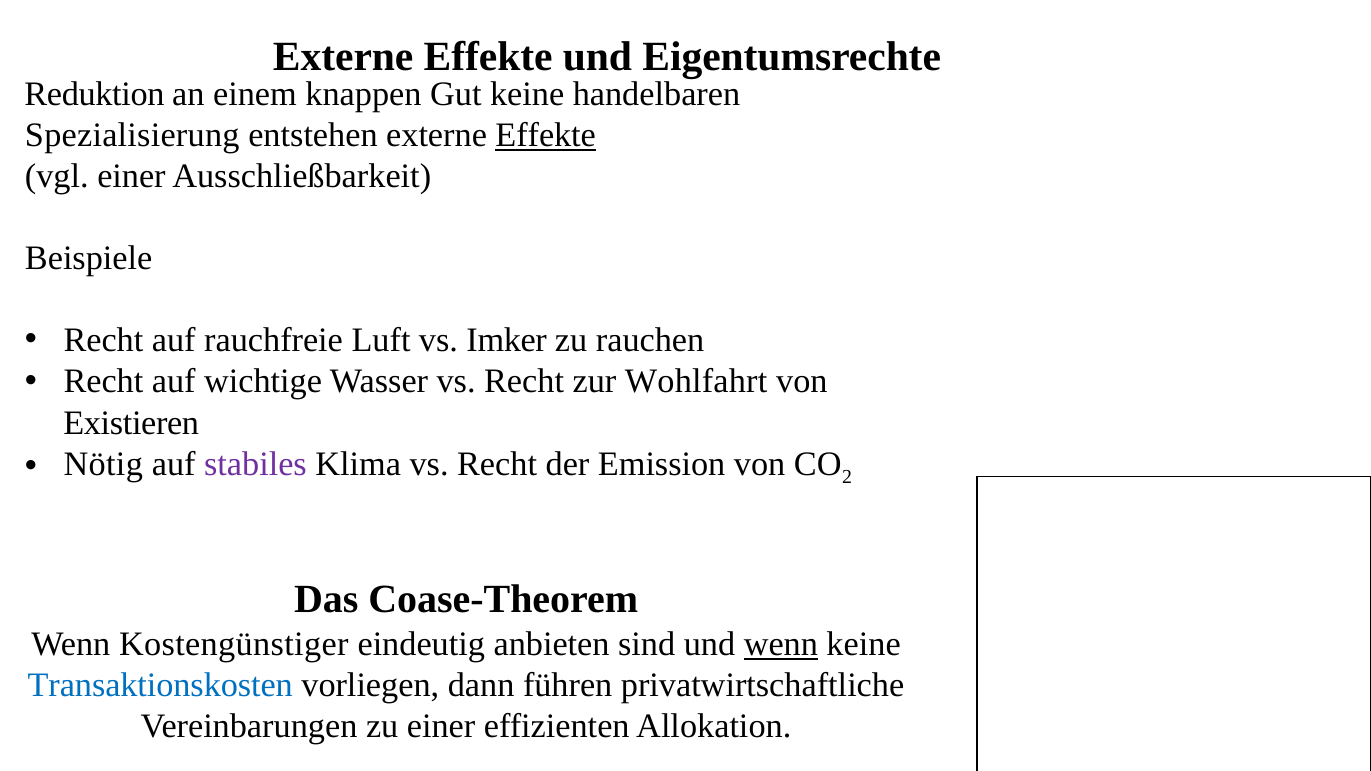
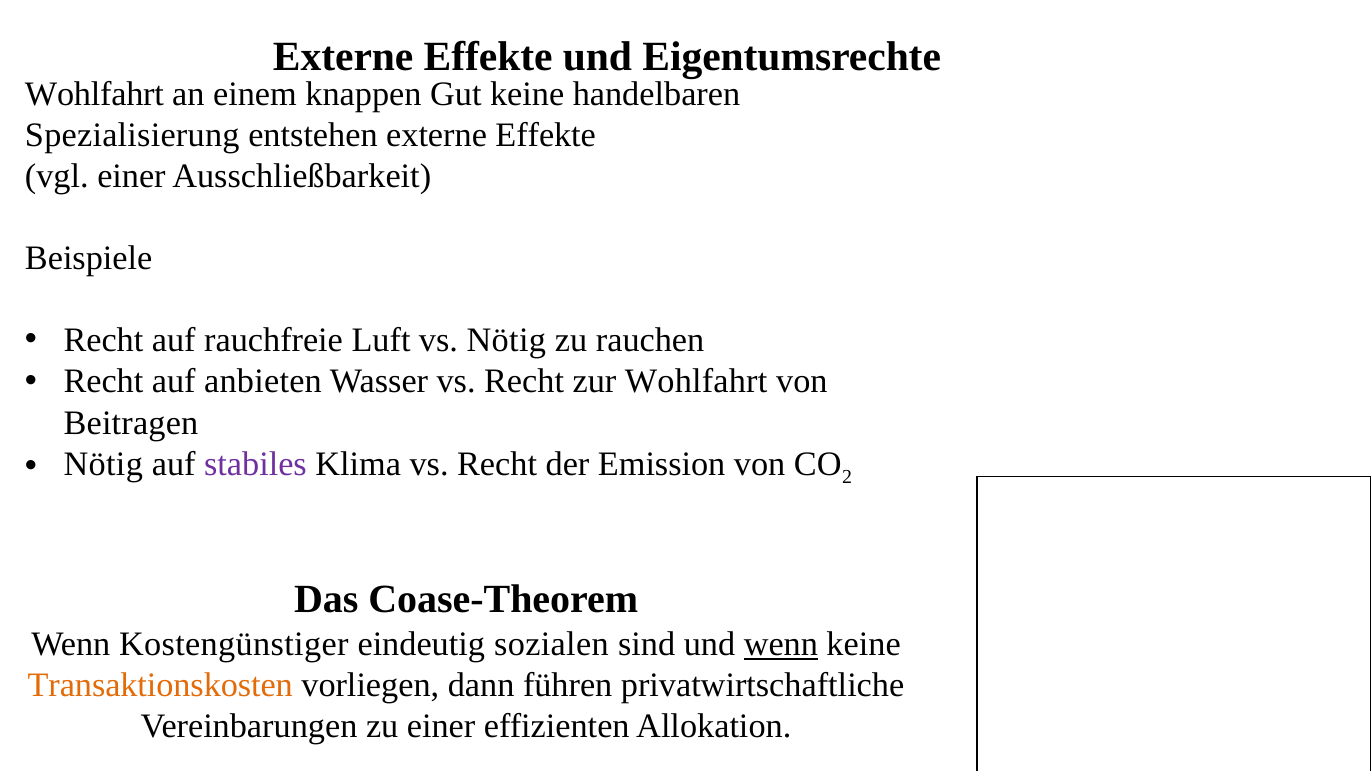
Reduktion at (94, 94): Reduktion -> Wohlfahrt
Effekte at (546, 135) underline: present -> none
vs Imker: Imker -> Nötig
wichtige: wichtige -> anbieten
Existieren: Existieren -> Beitragen
anbieten: anbieten -> sozialen
Transaktionskosten colour: blue -> orange
